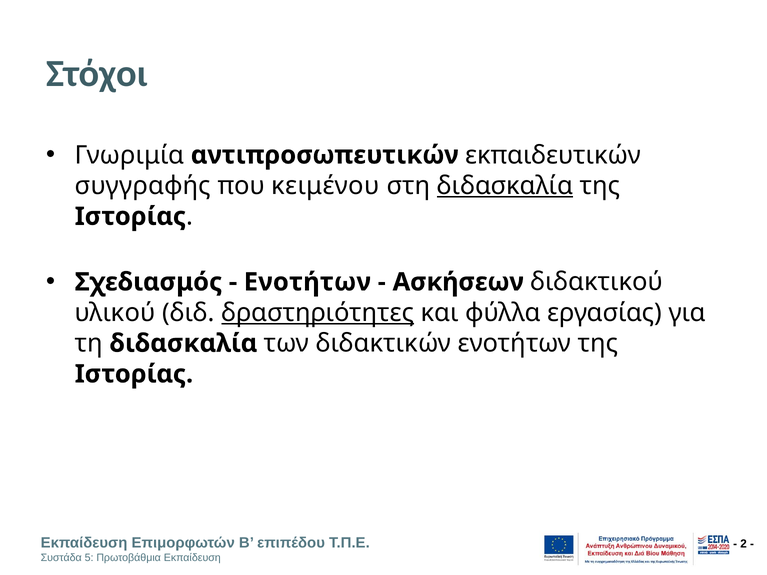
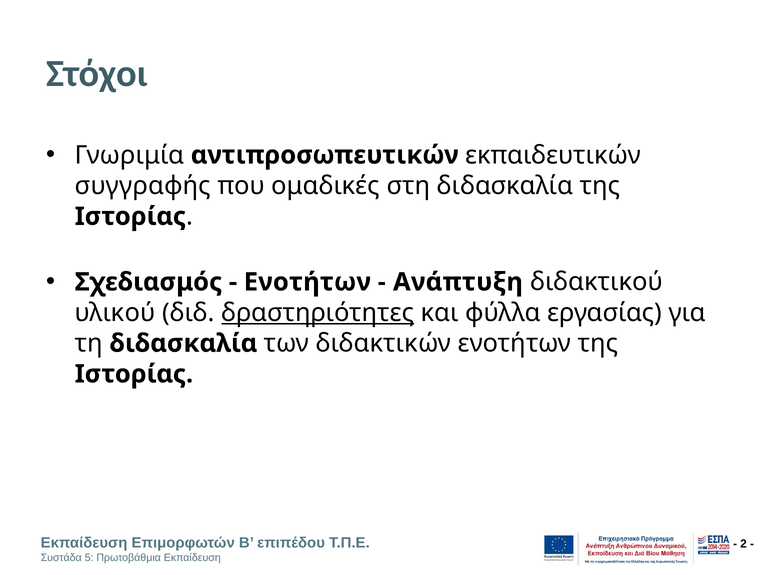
κειμένου: κειμένου -> ομαδικές
διδασκαλία at (505, 186) underline: present -> none
Ασκήσεων: Ασκήσεων -> Ανάπτυξη
